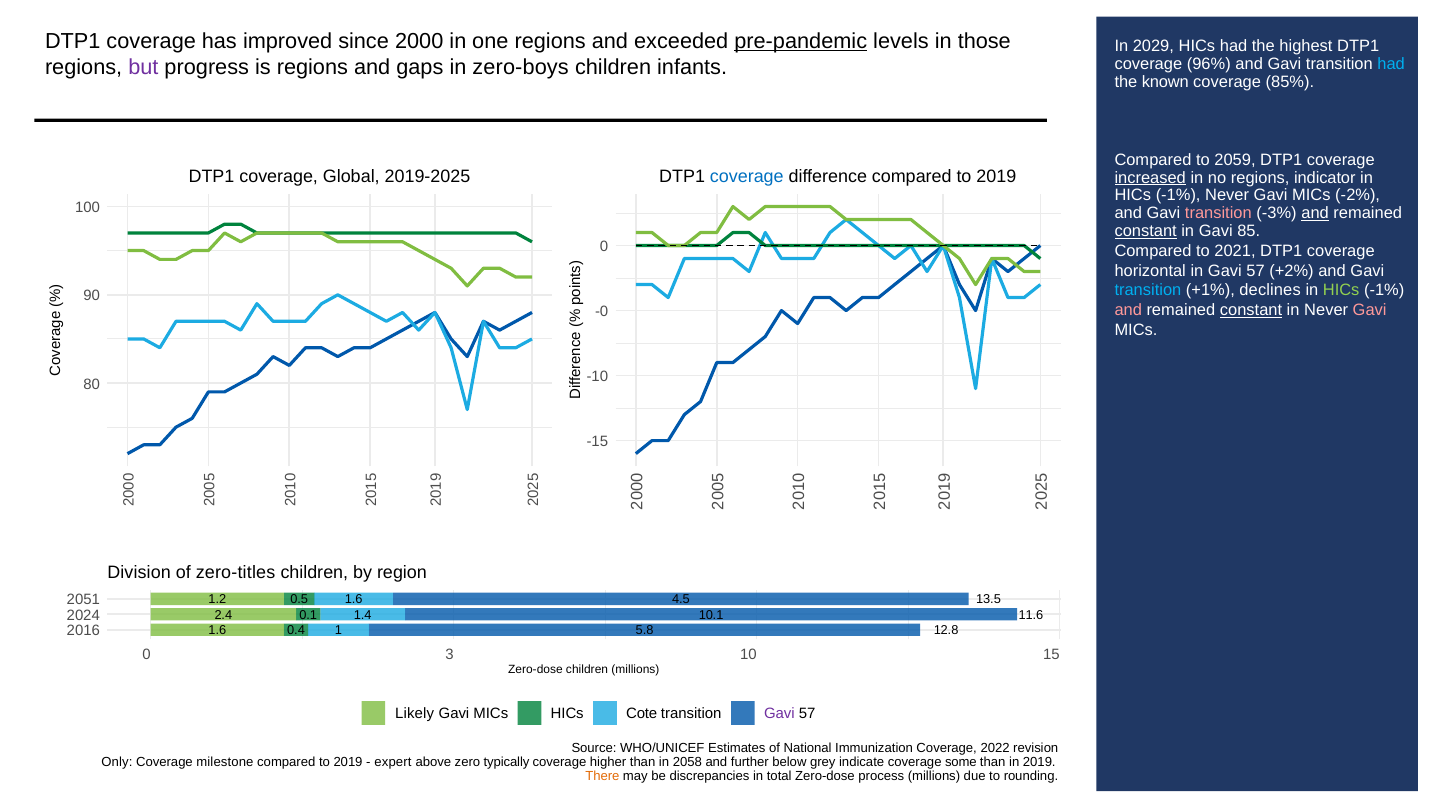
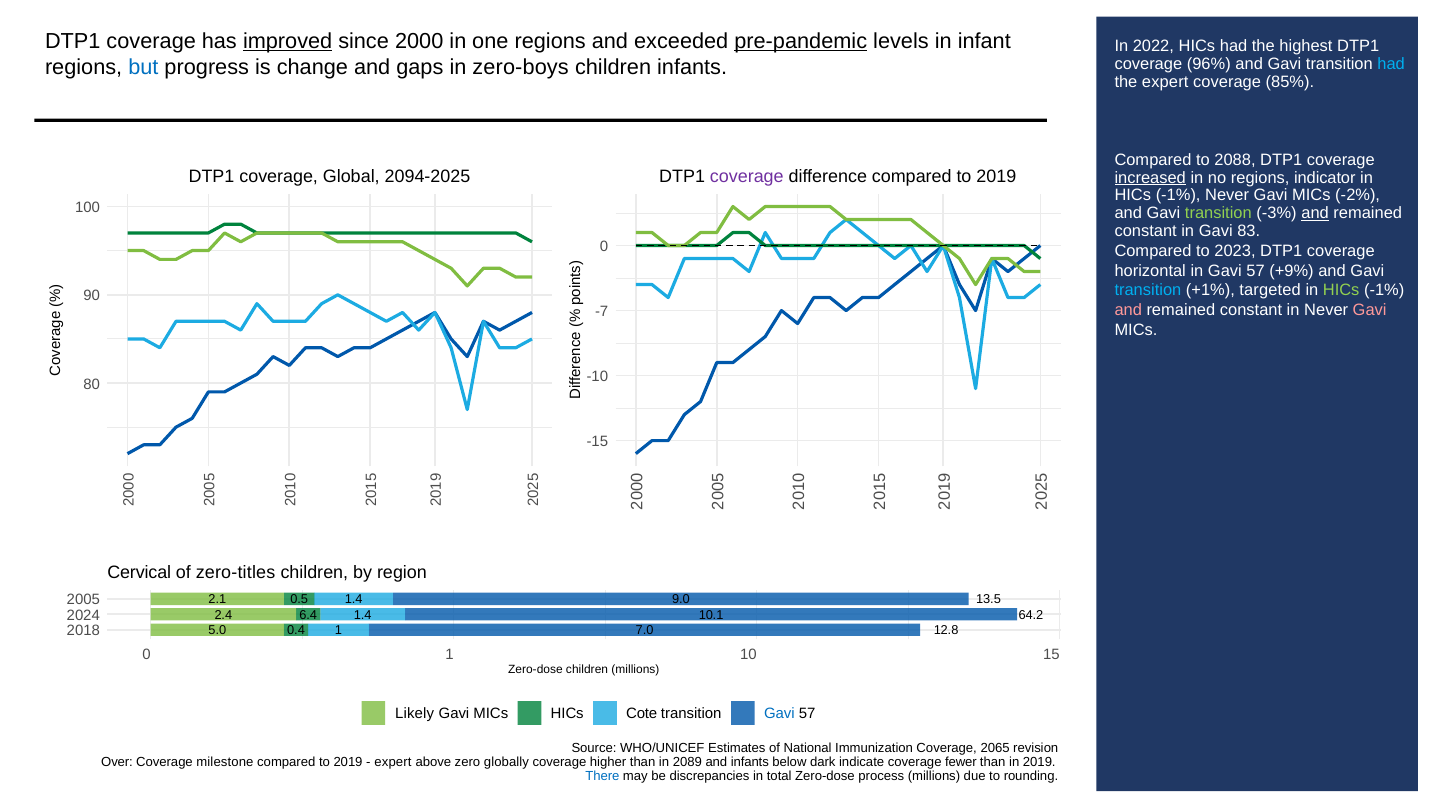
improved underline: none -> present
those: those -> infant
2029: 2029 -> 2022
but colour: purple -> blue
is regions: regions -> change
the known: known -> expert
2059: 2059 -> 2088
2019-2025: 2019-2025 -> 2094-2025
coverage at (747, 177) colour: blue -> purple
transition at (1218, 213) colour: pink -> light green
constant at (1146, 231) underline: present -> none
85: 85 -> 83
2021: 2021 -> 2023
+2%: +2% -> +9%
declines: declines -> targeted
constant at (1251, 310) underline: present -> none
-0: -0 -> -7
Division: Division -> Cervical
2051: 2051 -> 2005
1.2: 1.2 -> 2.1
1.6 at (354, 600): 1.6 -> 1.4
4.5: 4.5 -> 9.0
0.1: 0.1 -> 6.4
11.6: 11.6 -> 64.2
2016: 2016 -> 2018
1.6 at (217, 630): 1.6 -> 5.0
5.8: 5.8 -> 7.0
3 at (449, 654): 3 -> 1
Gavi at (779, 714) colour: purple -> blue
2022: 2022 -> 2065
Only: Only -> Over
typically: typically -> globally
2058: 2058 -> 2089
and further: further -> infants
grey: grey -> dark
some: some -> fewer
There colour: orange -> blue
